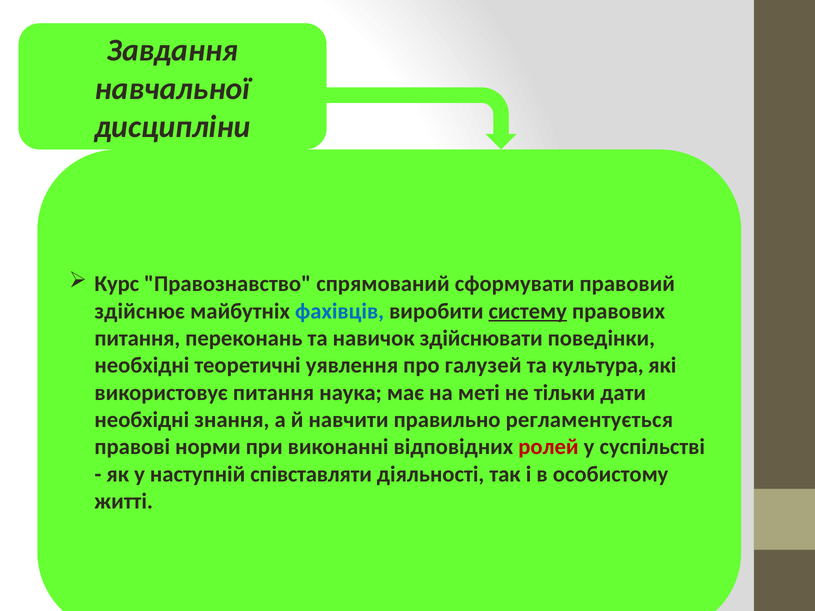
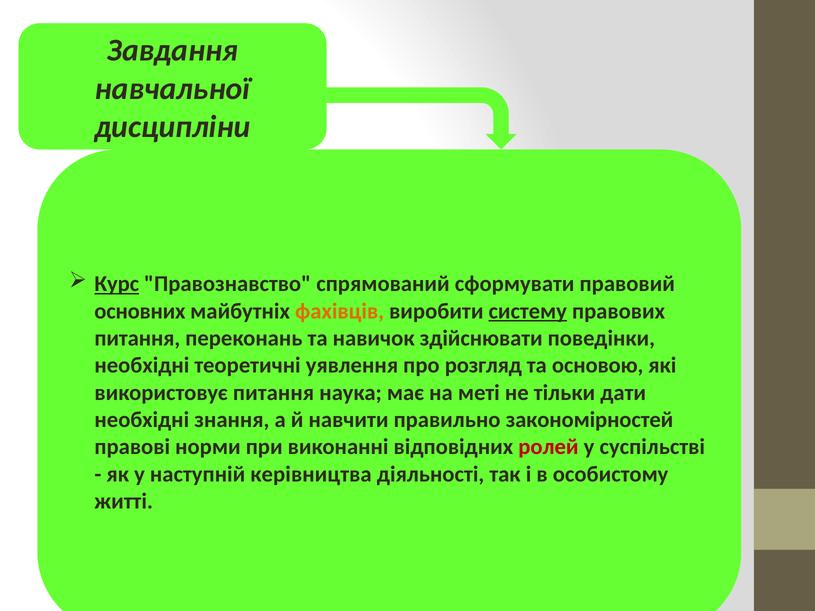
Курс underline: none -> present
здійснює: здійснює -> основних
фахівців colour: blue -> orange
галузей: галузей -> розгляд
культура: культура -> основою
регламентується: регламентується -> закономірностей
співставляти: співставляти -> керівництва
